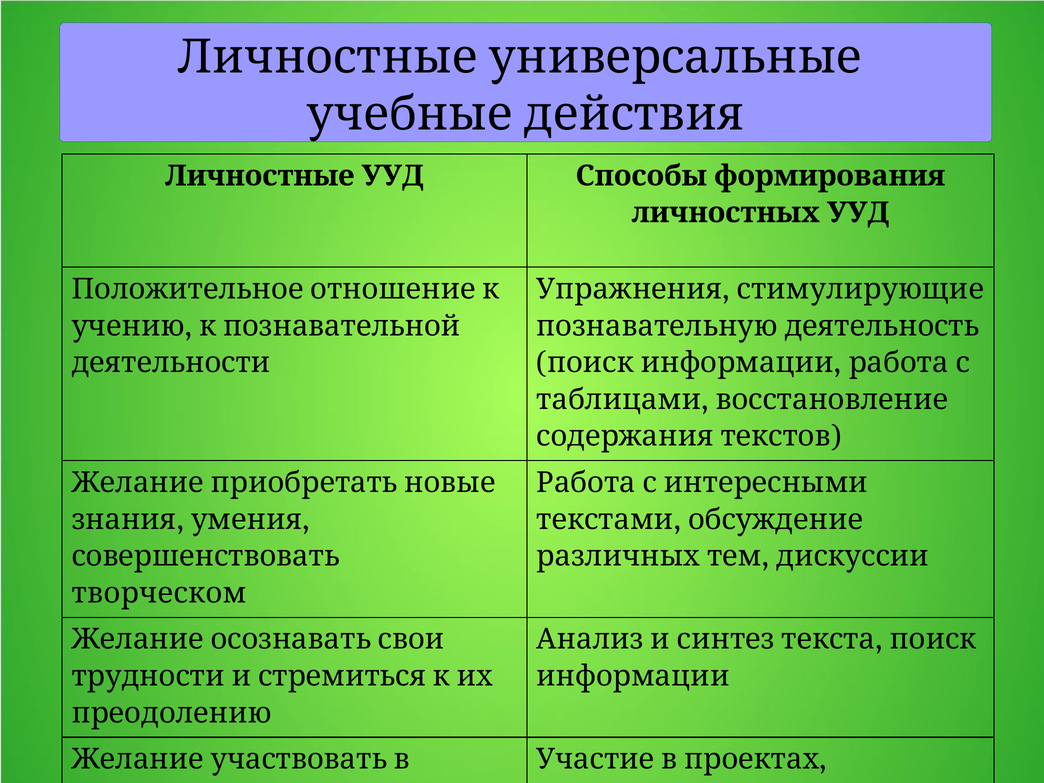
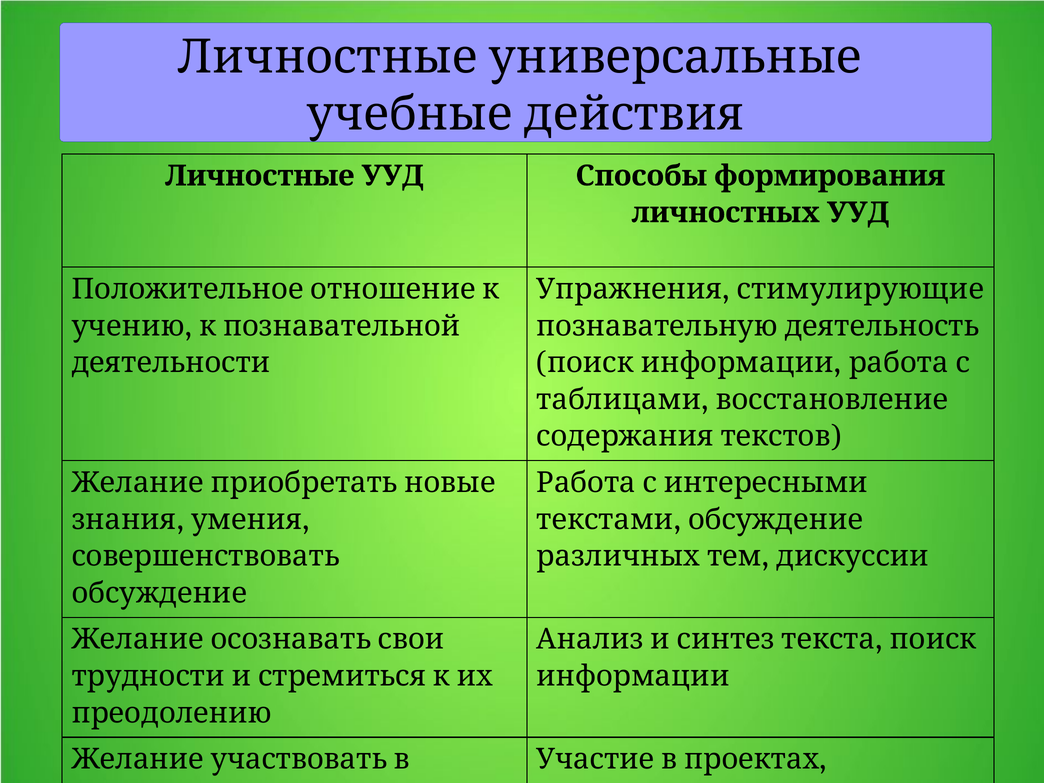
творческом at (159, 593): творческом -> обсуждение
